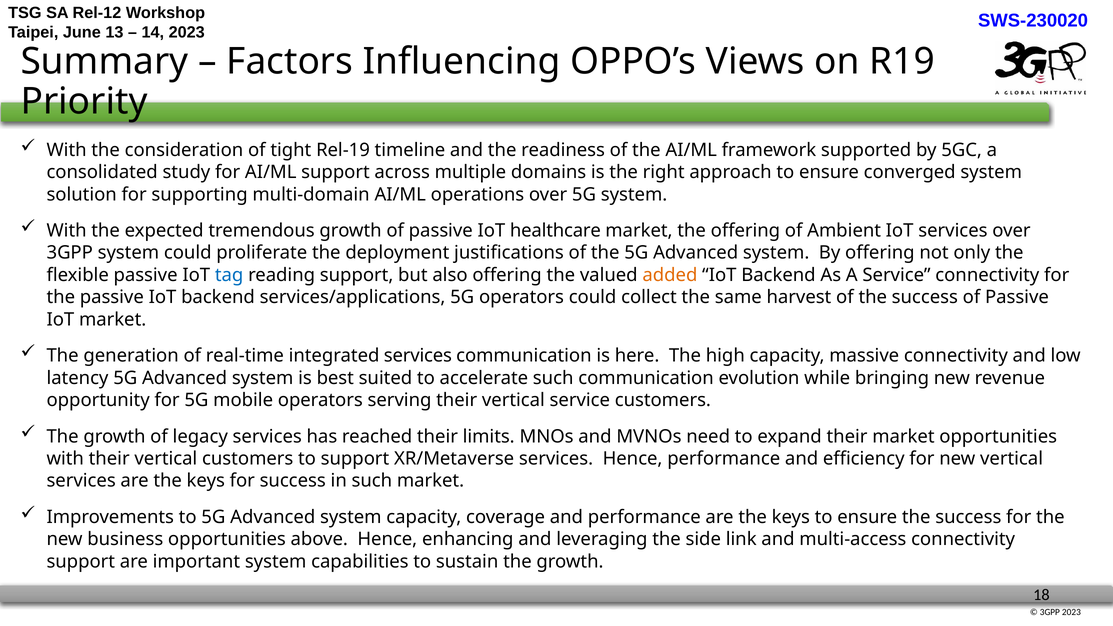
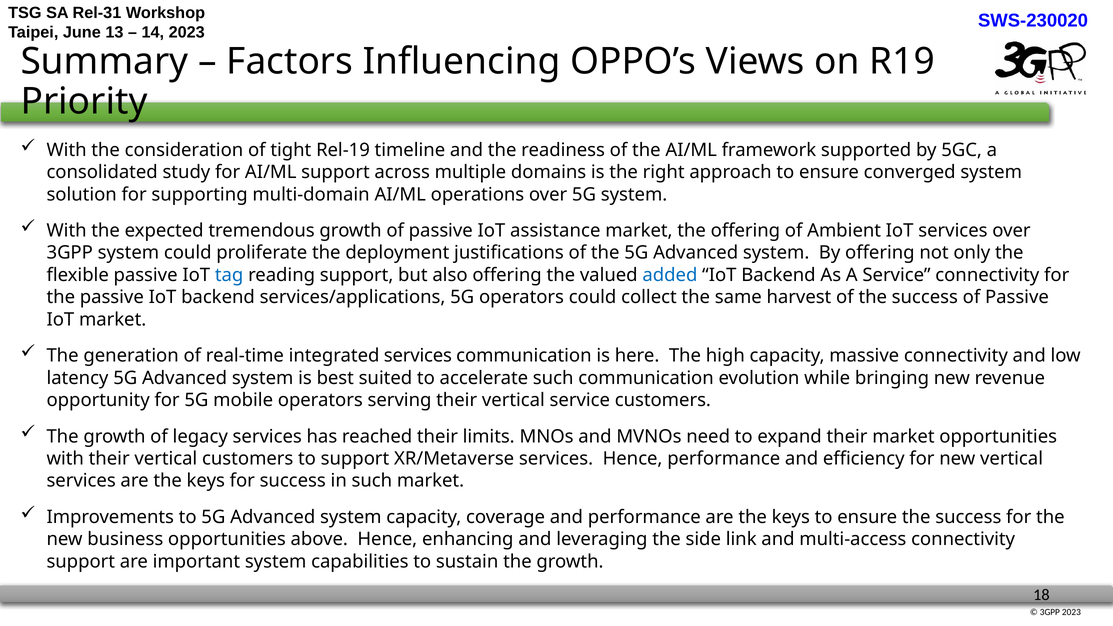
Rel-12: Rel-12 -> Rel-31
healthcare: healthcare -> assistance
added colour: orange -> blue
